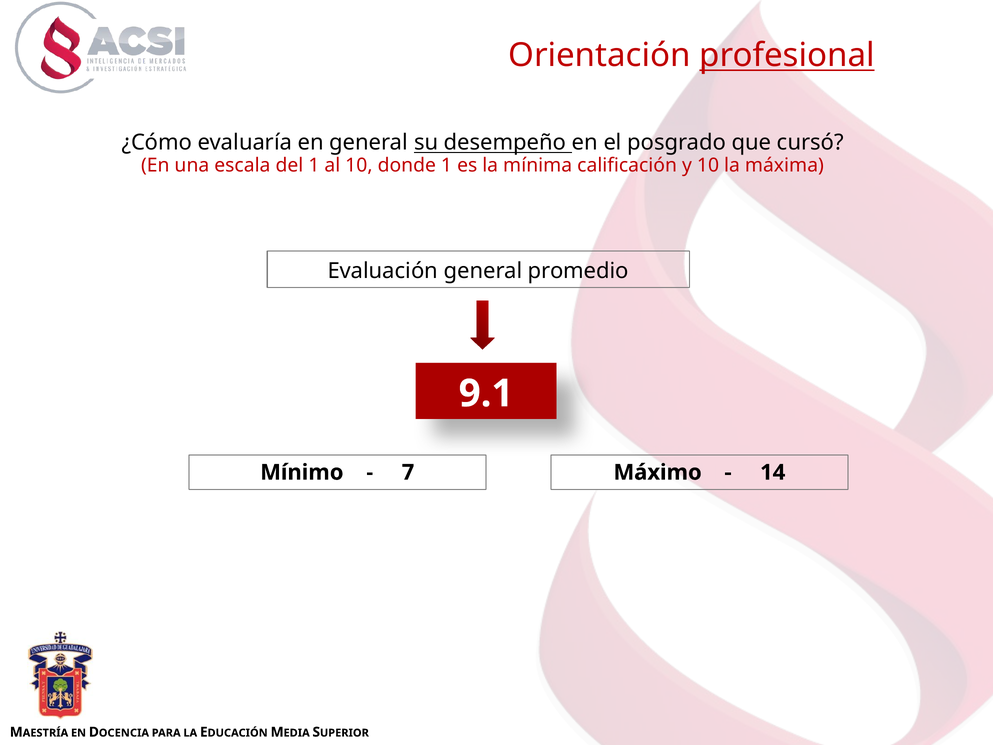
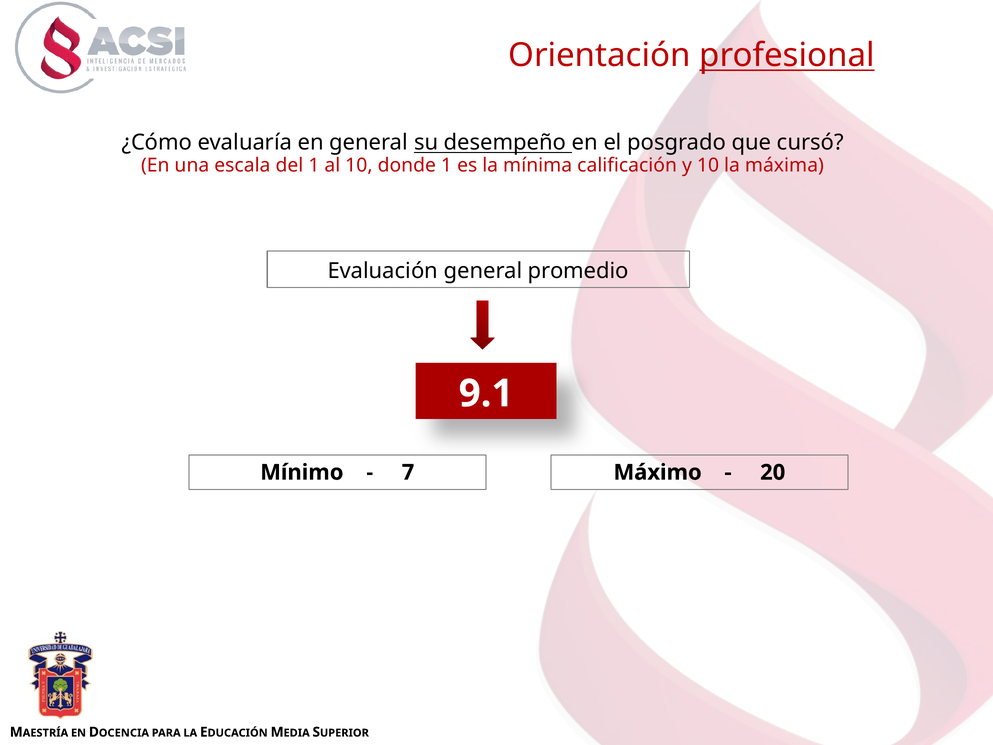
14: 14 -> 20
